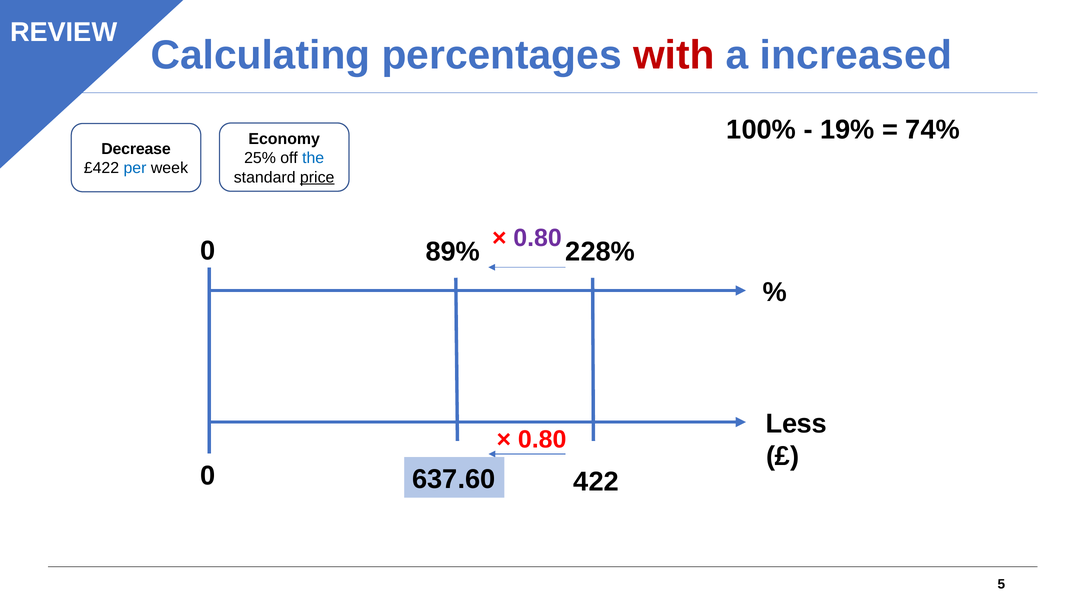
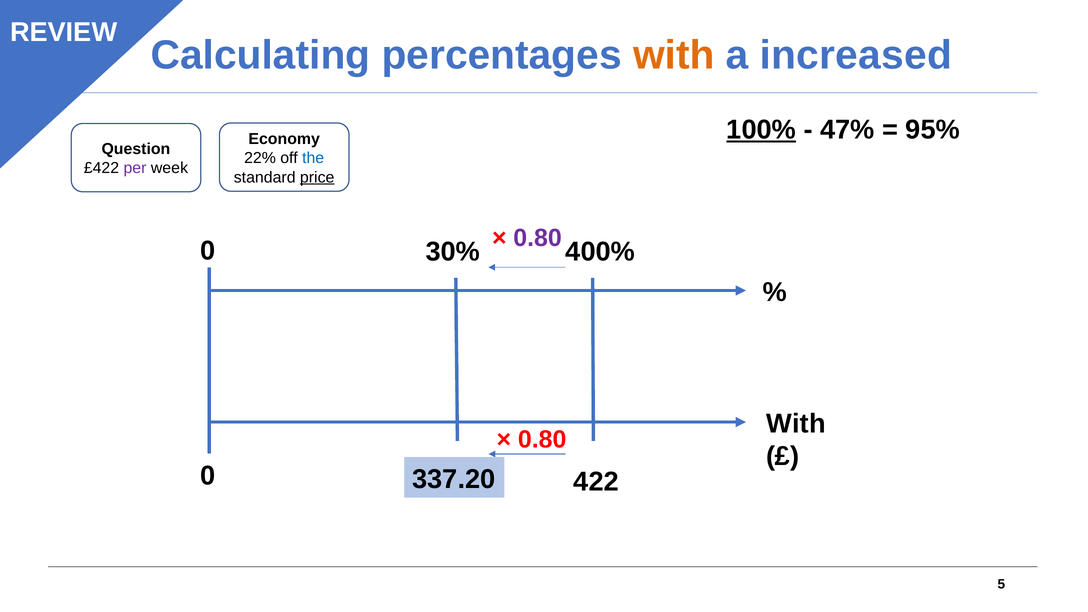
with at (674, 55) colour: red -> orange
100% underline: none -> present
19%: 19% -> 47%
74%: 74% -> 95%
Decrease: Decrease -> Question
25%: 25% -> 22%
per colour: blue -> purple
89%: 89% -> 30%
228%: 228% -> 400%
Less at (796, 424): Less -> With
637.60: 637.60 -> 337.20
